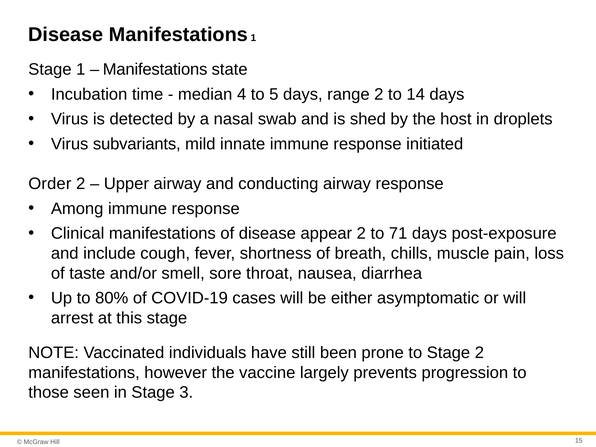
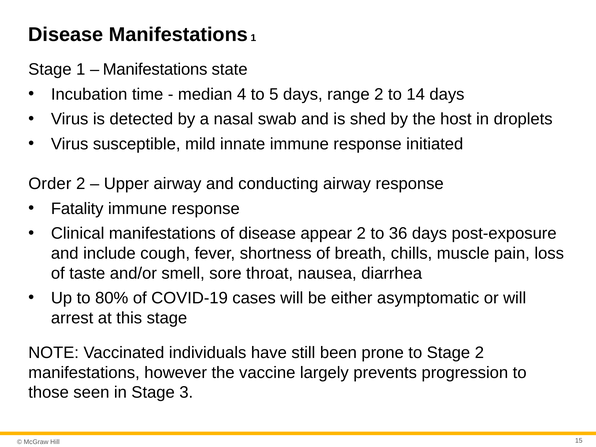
subvariants: subvariants -> susceptible
Among: Among -> Fatality
71: 71 -> 36
